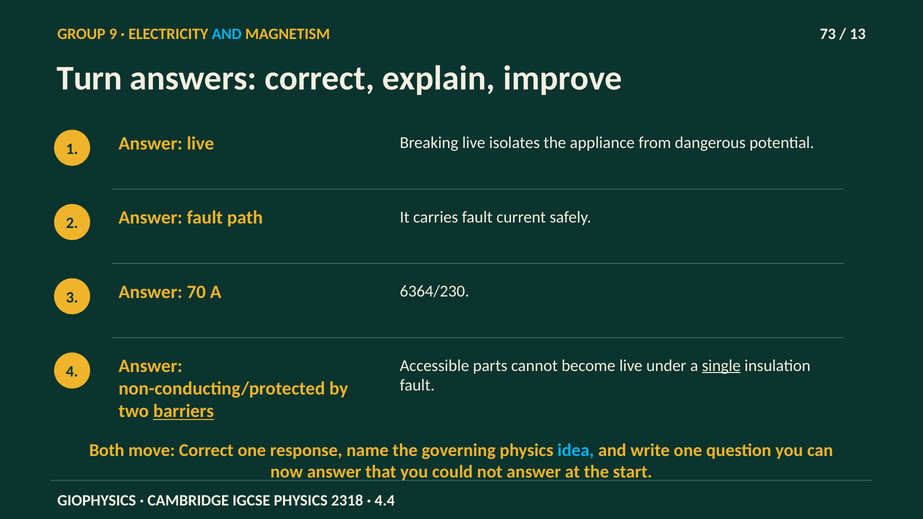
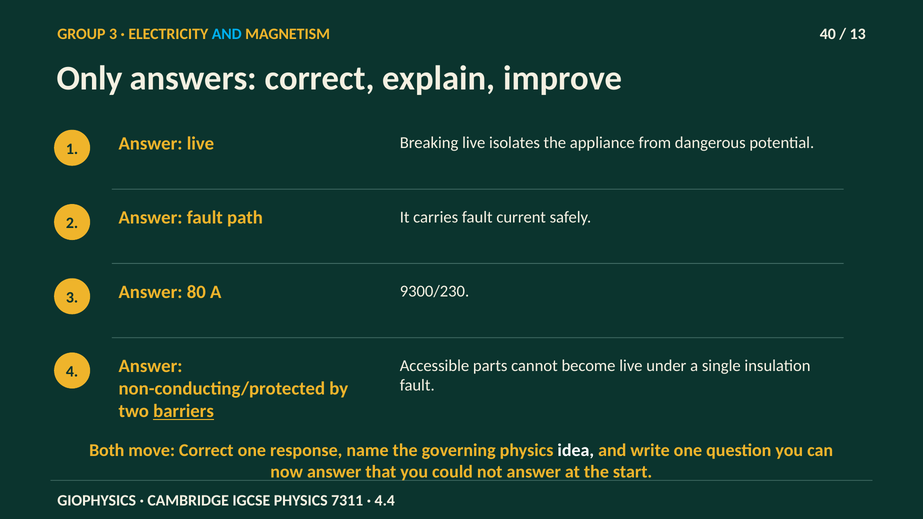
GROUP 9: 9 -> 3
73: 73 -> 40
Turn: Turn -> Only
70: 70 -> 80
6364/230: 6364/230 -> 9300/230
single underline: present -> none
idea colour: light blue -> white
2318: 2318 -> 7311
